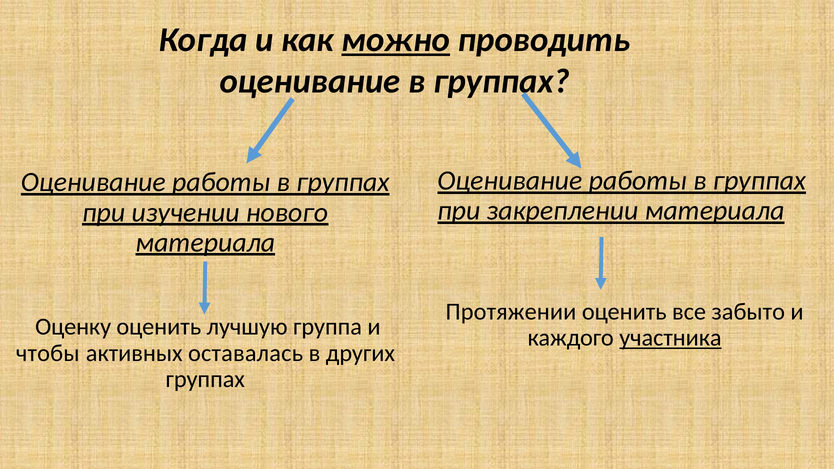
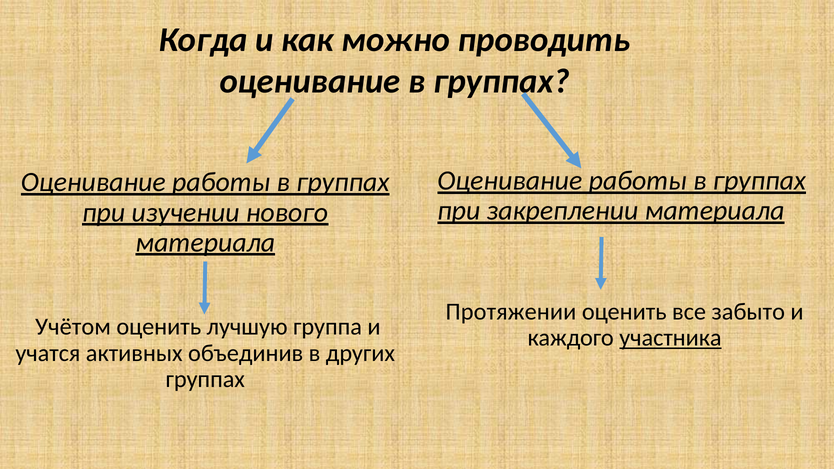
можно underline: present -> none
Оценку: Оценку -> Учётом
чтобы: чтобы -> учатся
оставалась: оставалась -> объединив
